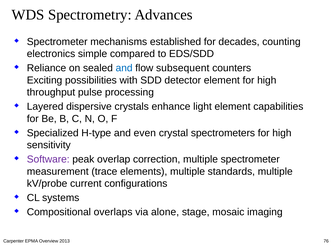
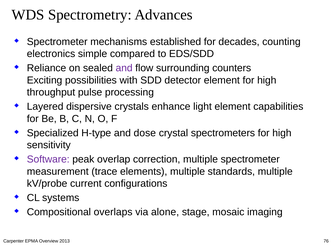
and at (124, 68) colour: blue -> purple
subsequent: subsequent -> surrounding
even: even -> dose
